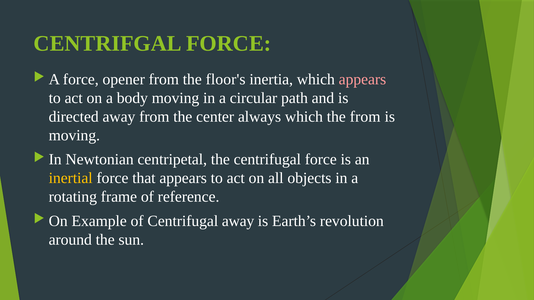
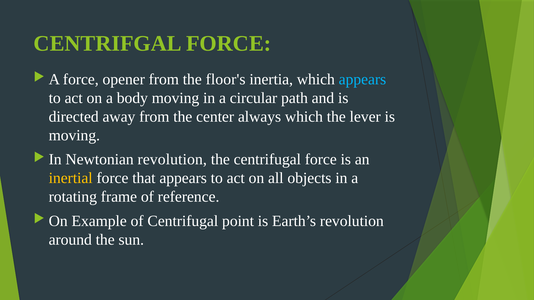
appears at (362, 80) colour: pink -> light blue
the from: from -> lever
Newtonian centripetal: centripetal -> revolution
Centrifugal away: away -> point
